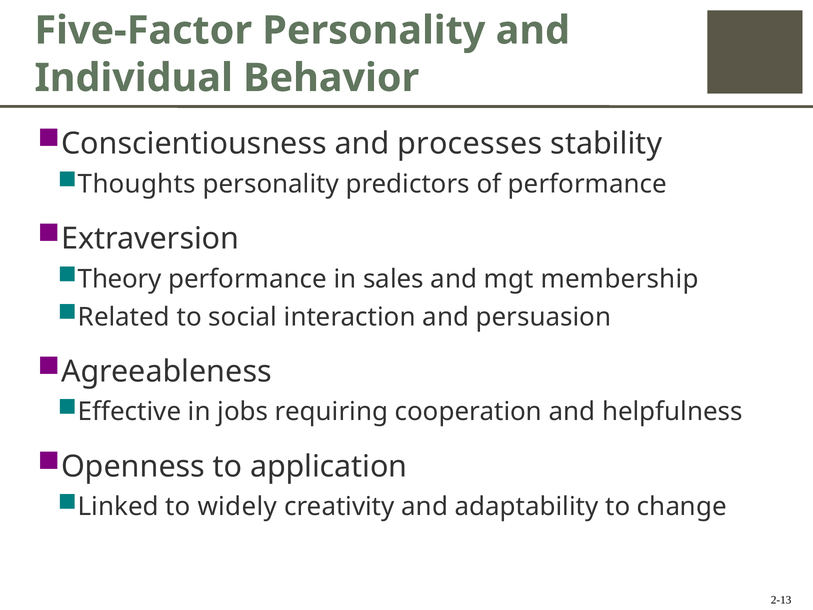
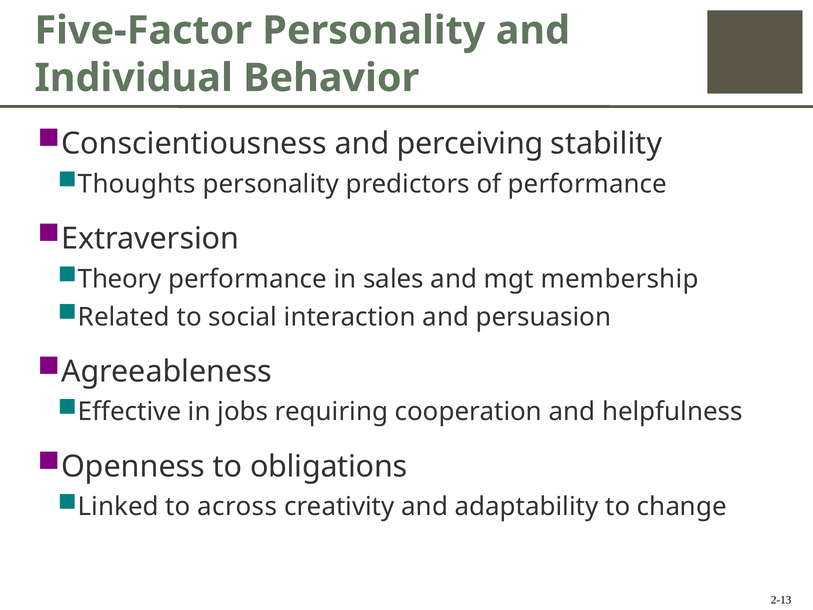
processes: processes -> perceiving
application: application -> obligations
widely: widely -> across
